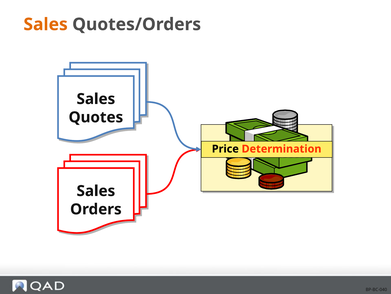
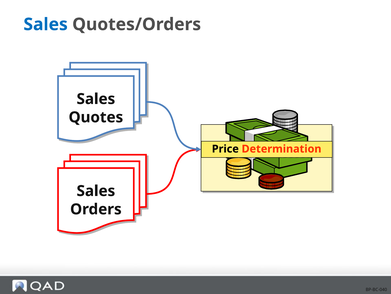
Sales at (46, 24) colour: orange -> blue
